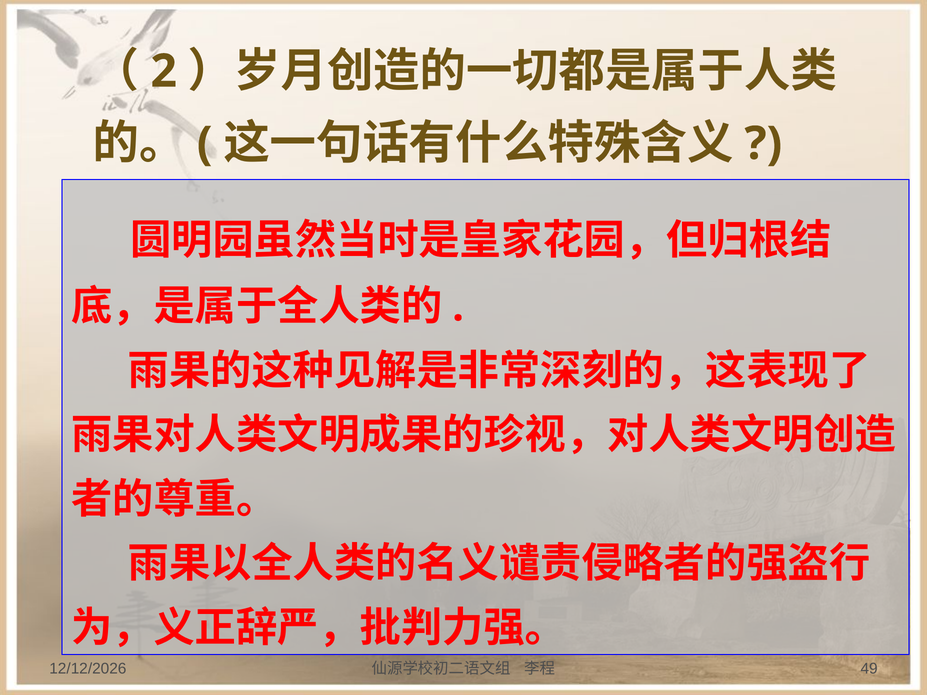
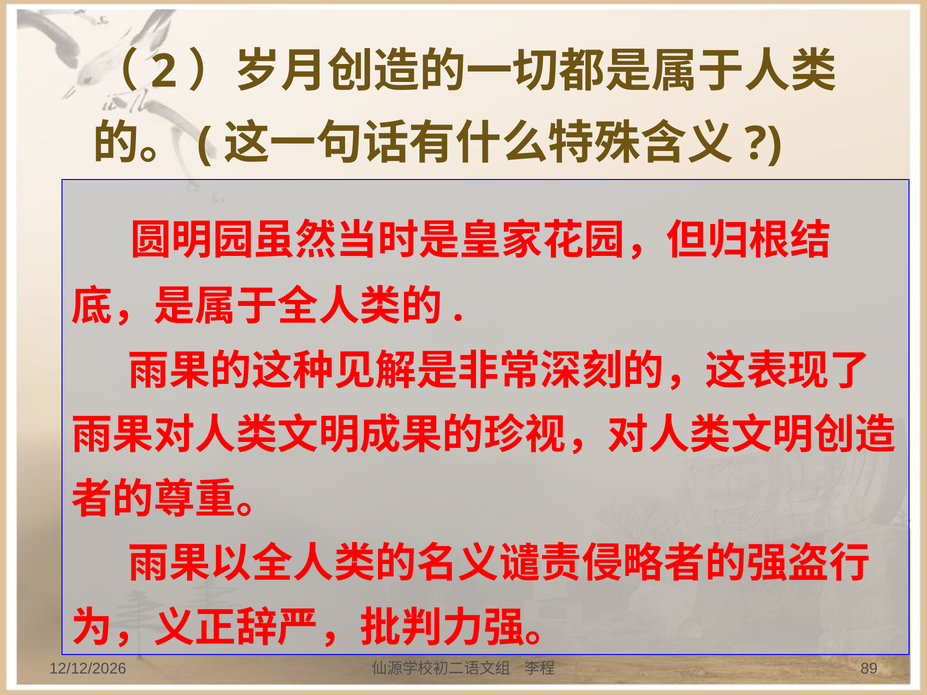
49: 49 -> 89
